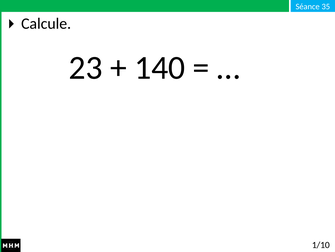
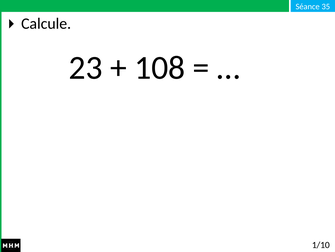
140: 140 -> 108
